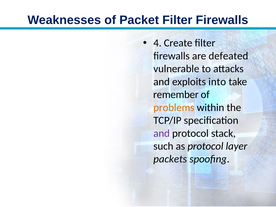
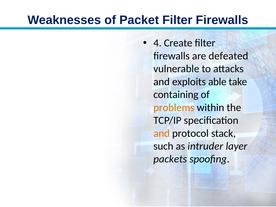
into: into -> able
remember: remember -> containing
and at (162, 133) colour: purple -> orange
as protocol: protocol -> intruder
